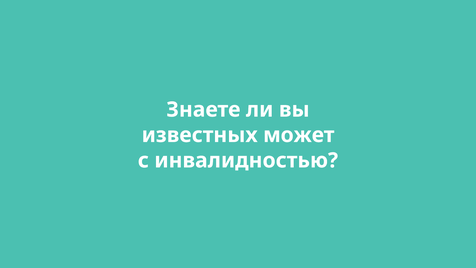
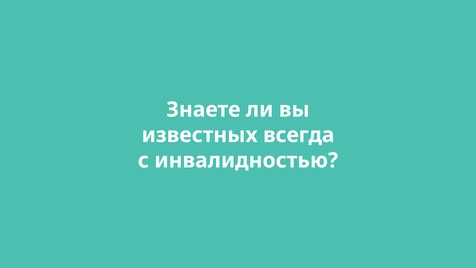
может: может -> всегда
